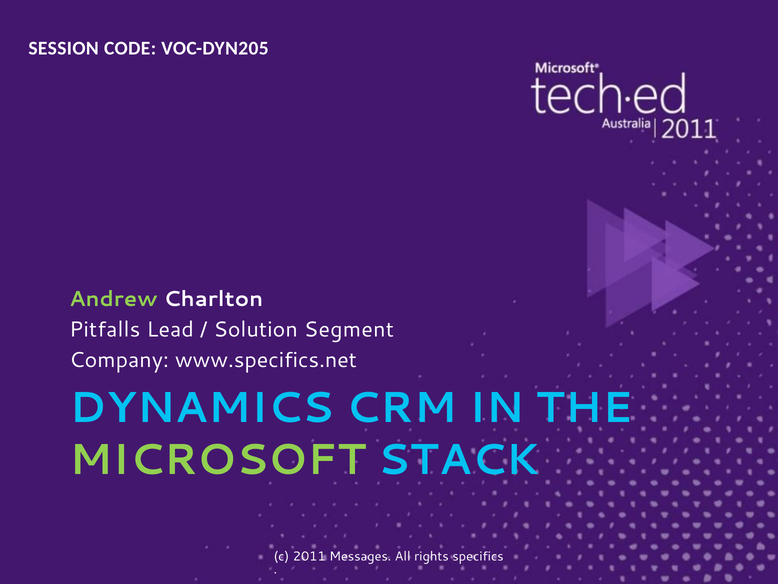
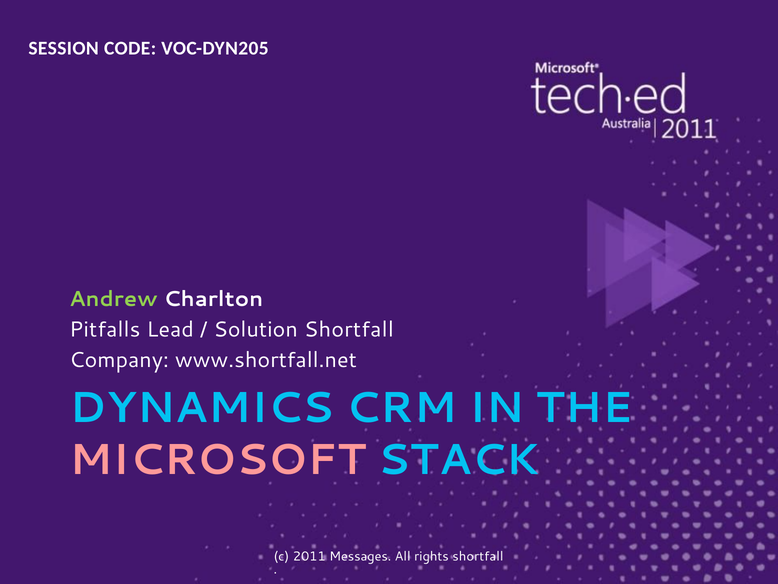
Solution Segment: Segment -> Shortfall
www.specifics.net: www.specifics.net -> www.shortfall.net
MICROSOFT colour: light green -> pink
rights specifics: specifics -> shortfall
